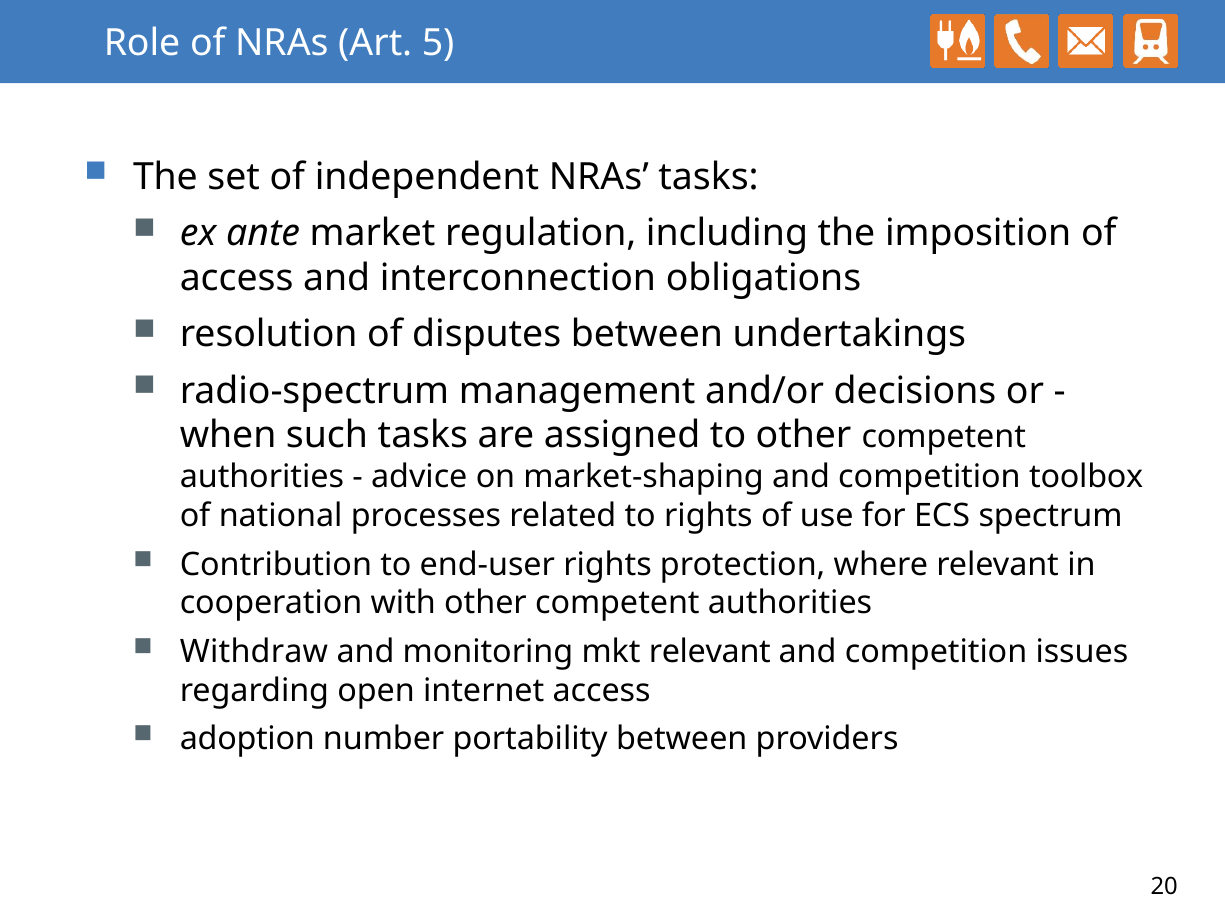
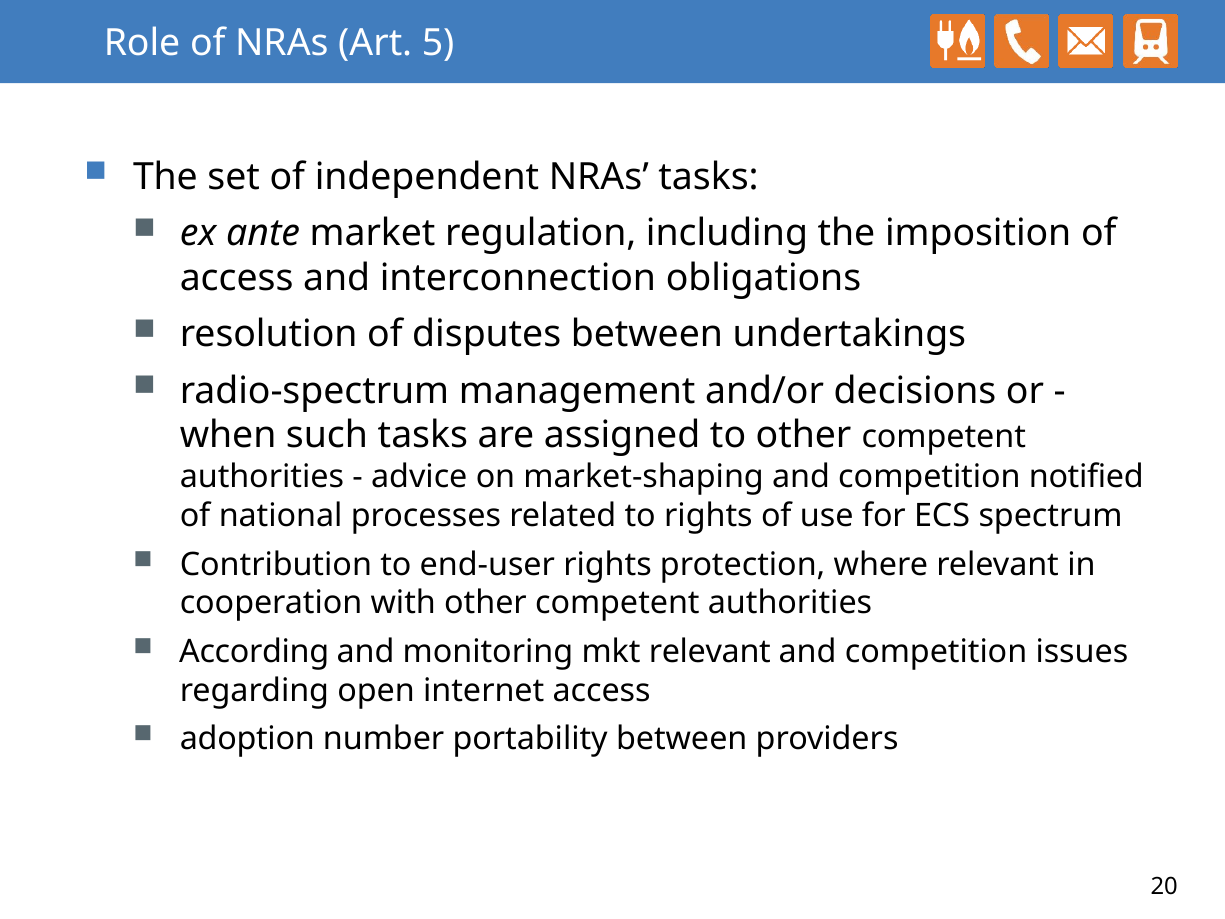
toolbox: toolbox -> notified
Withdraw: Withdraw -> According
